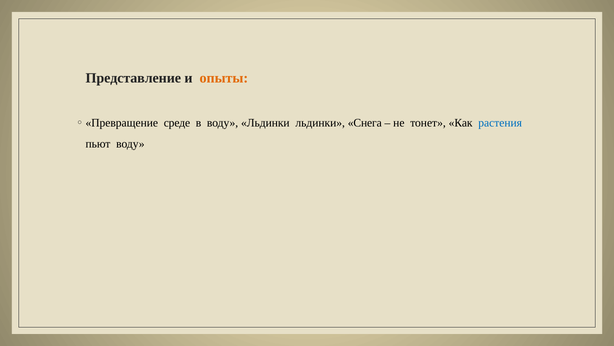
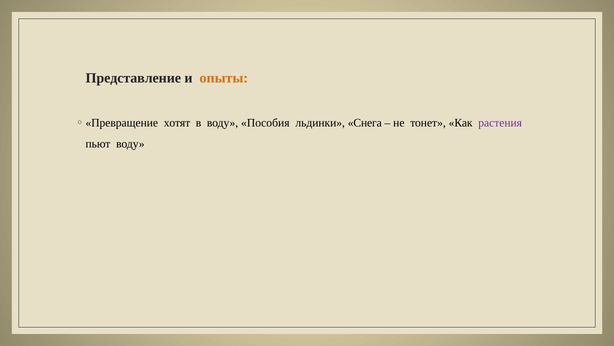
среде: среде -> хотят
воду Льдинки: Льдинки -> Пособия
растения colour: blue -> purple
